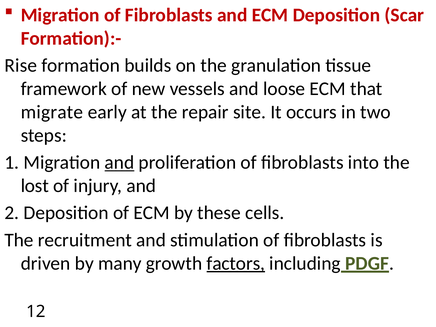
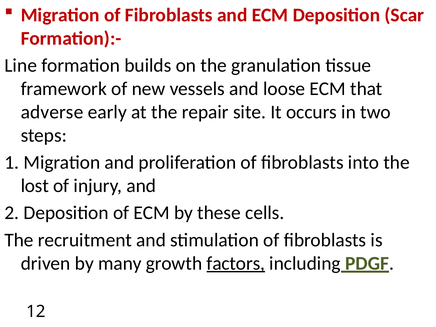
Rise: Rise -> Line
migrate: migrate -> adverse
and at (119, 162) underline: present -> none
